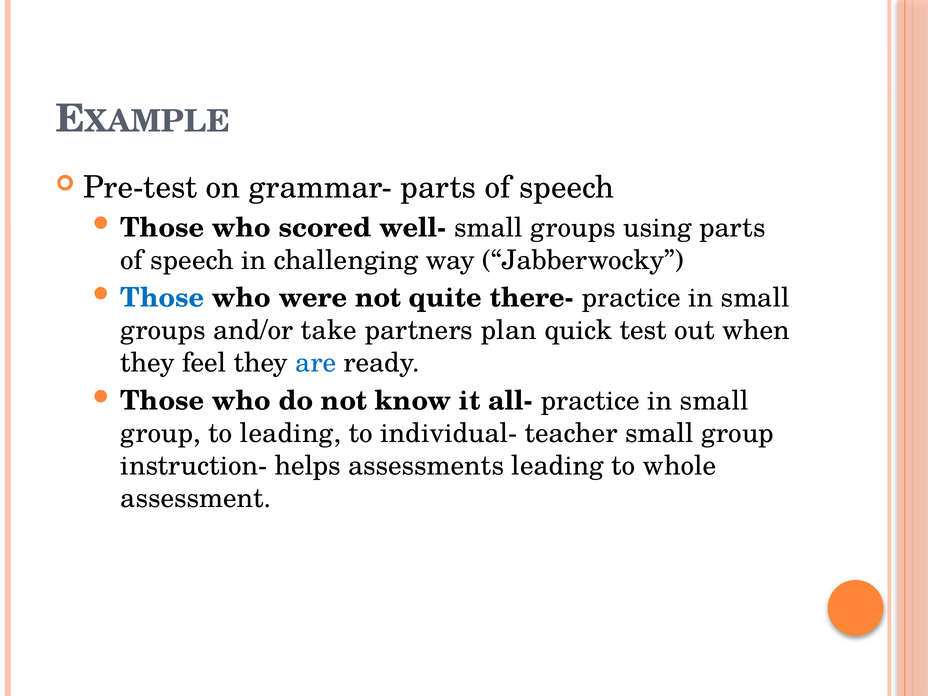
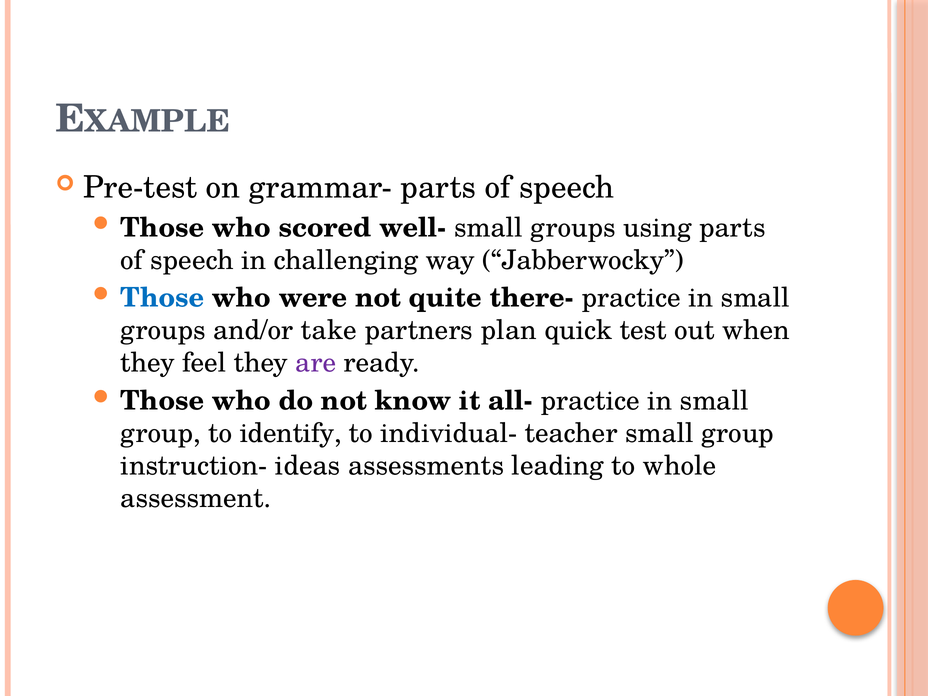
are colour: blue -> purple
to leading: leading -> identify
helps: helps -> ideas
